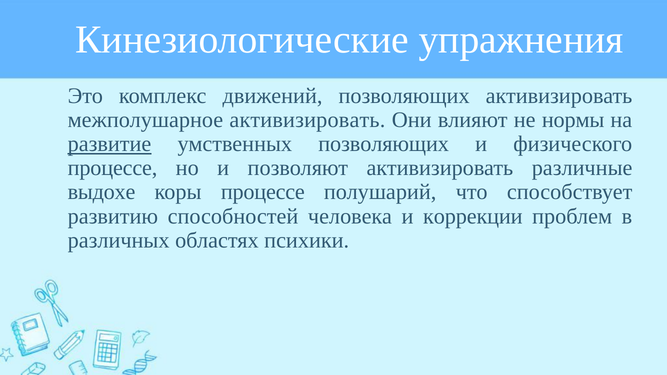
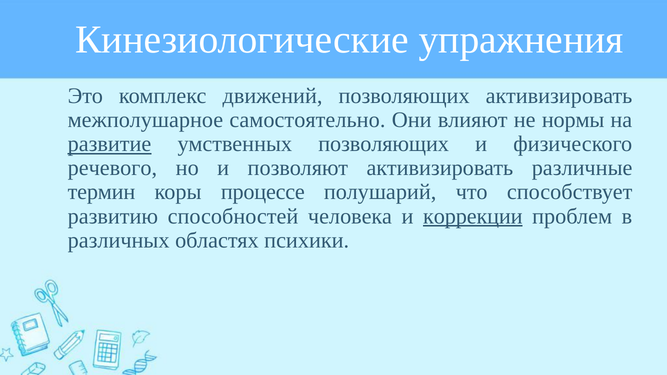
межполушарное активизировать: активизировать -> самостоятельно
процессе at (113, 168): процессе -> речевого
выдохе: выдохе -> термин
коррекции underline: none -> present
